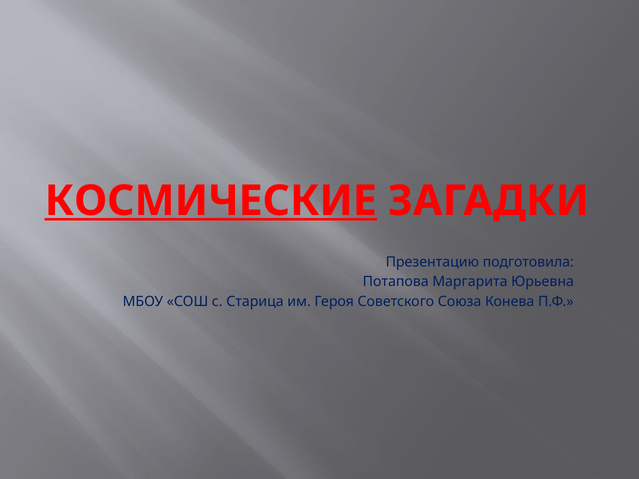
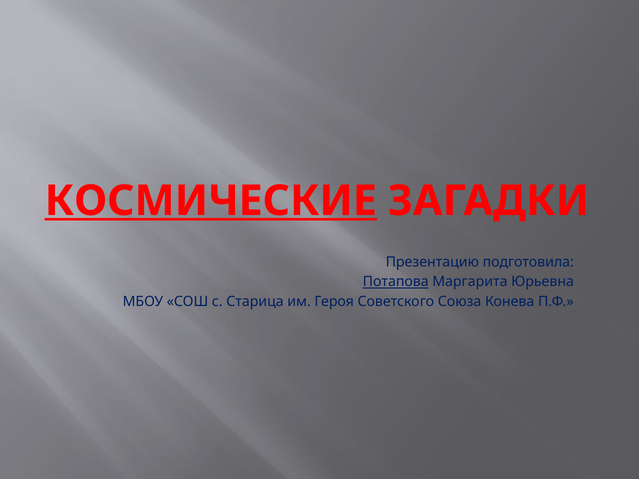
Потапова underline: none -> present
